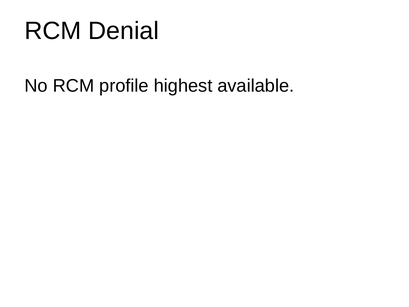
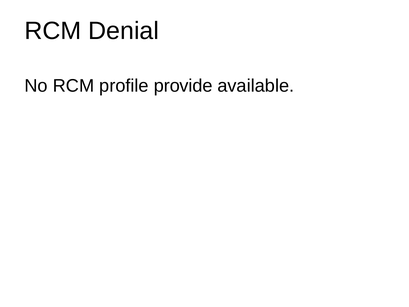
highest: highest -> provide
